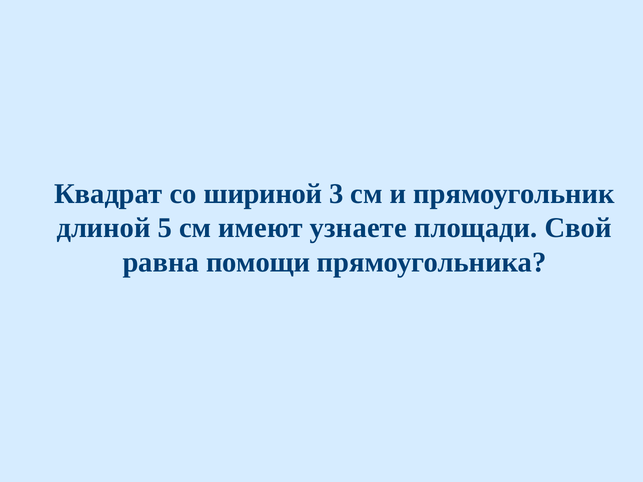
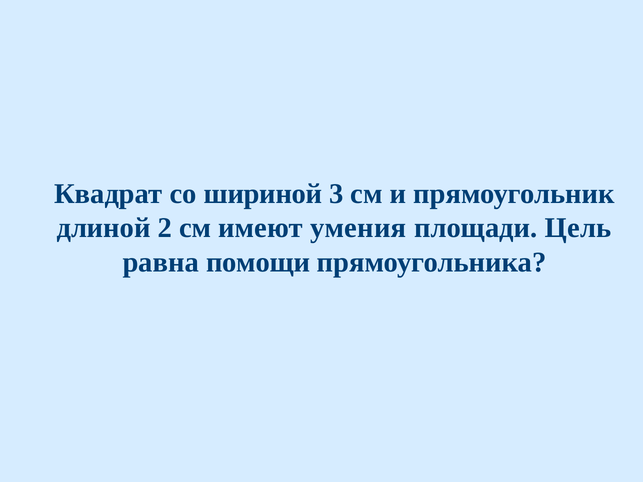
5: 5 -> 2
узнаете: узнаете -> умения
Свой: Свой -> Цель
